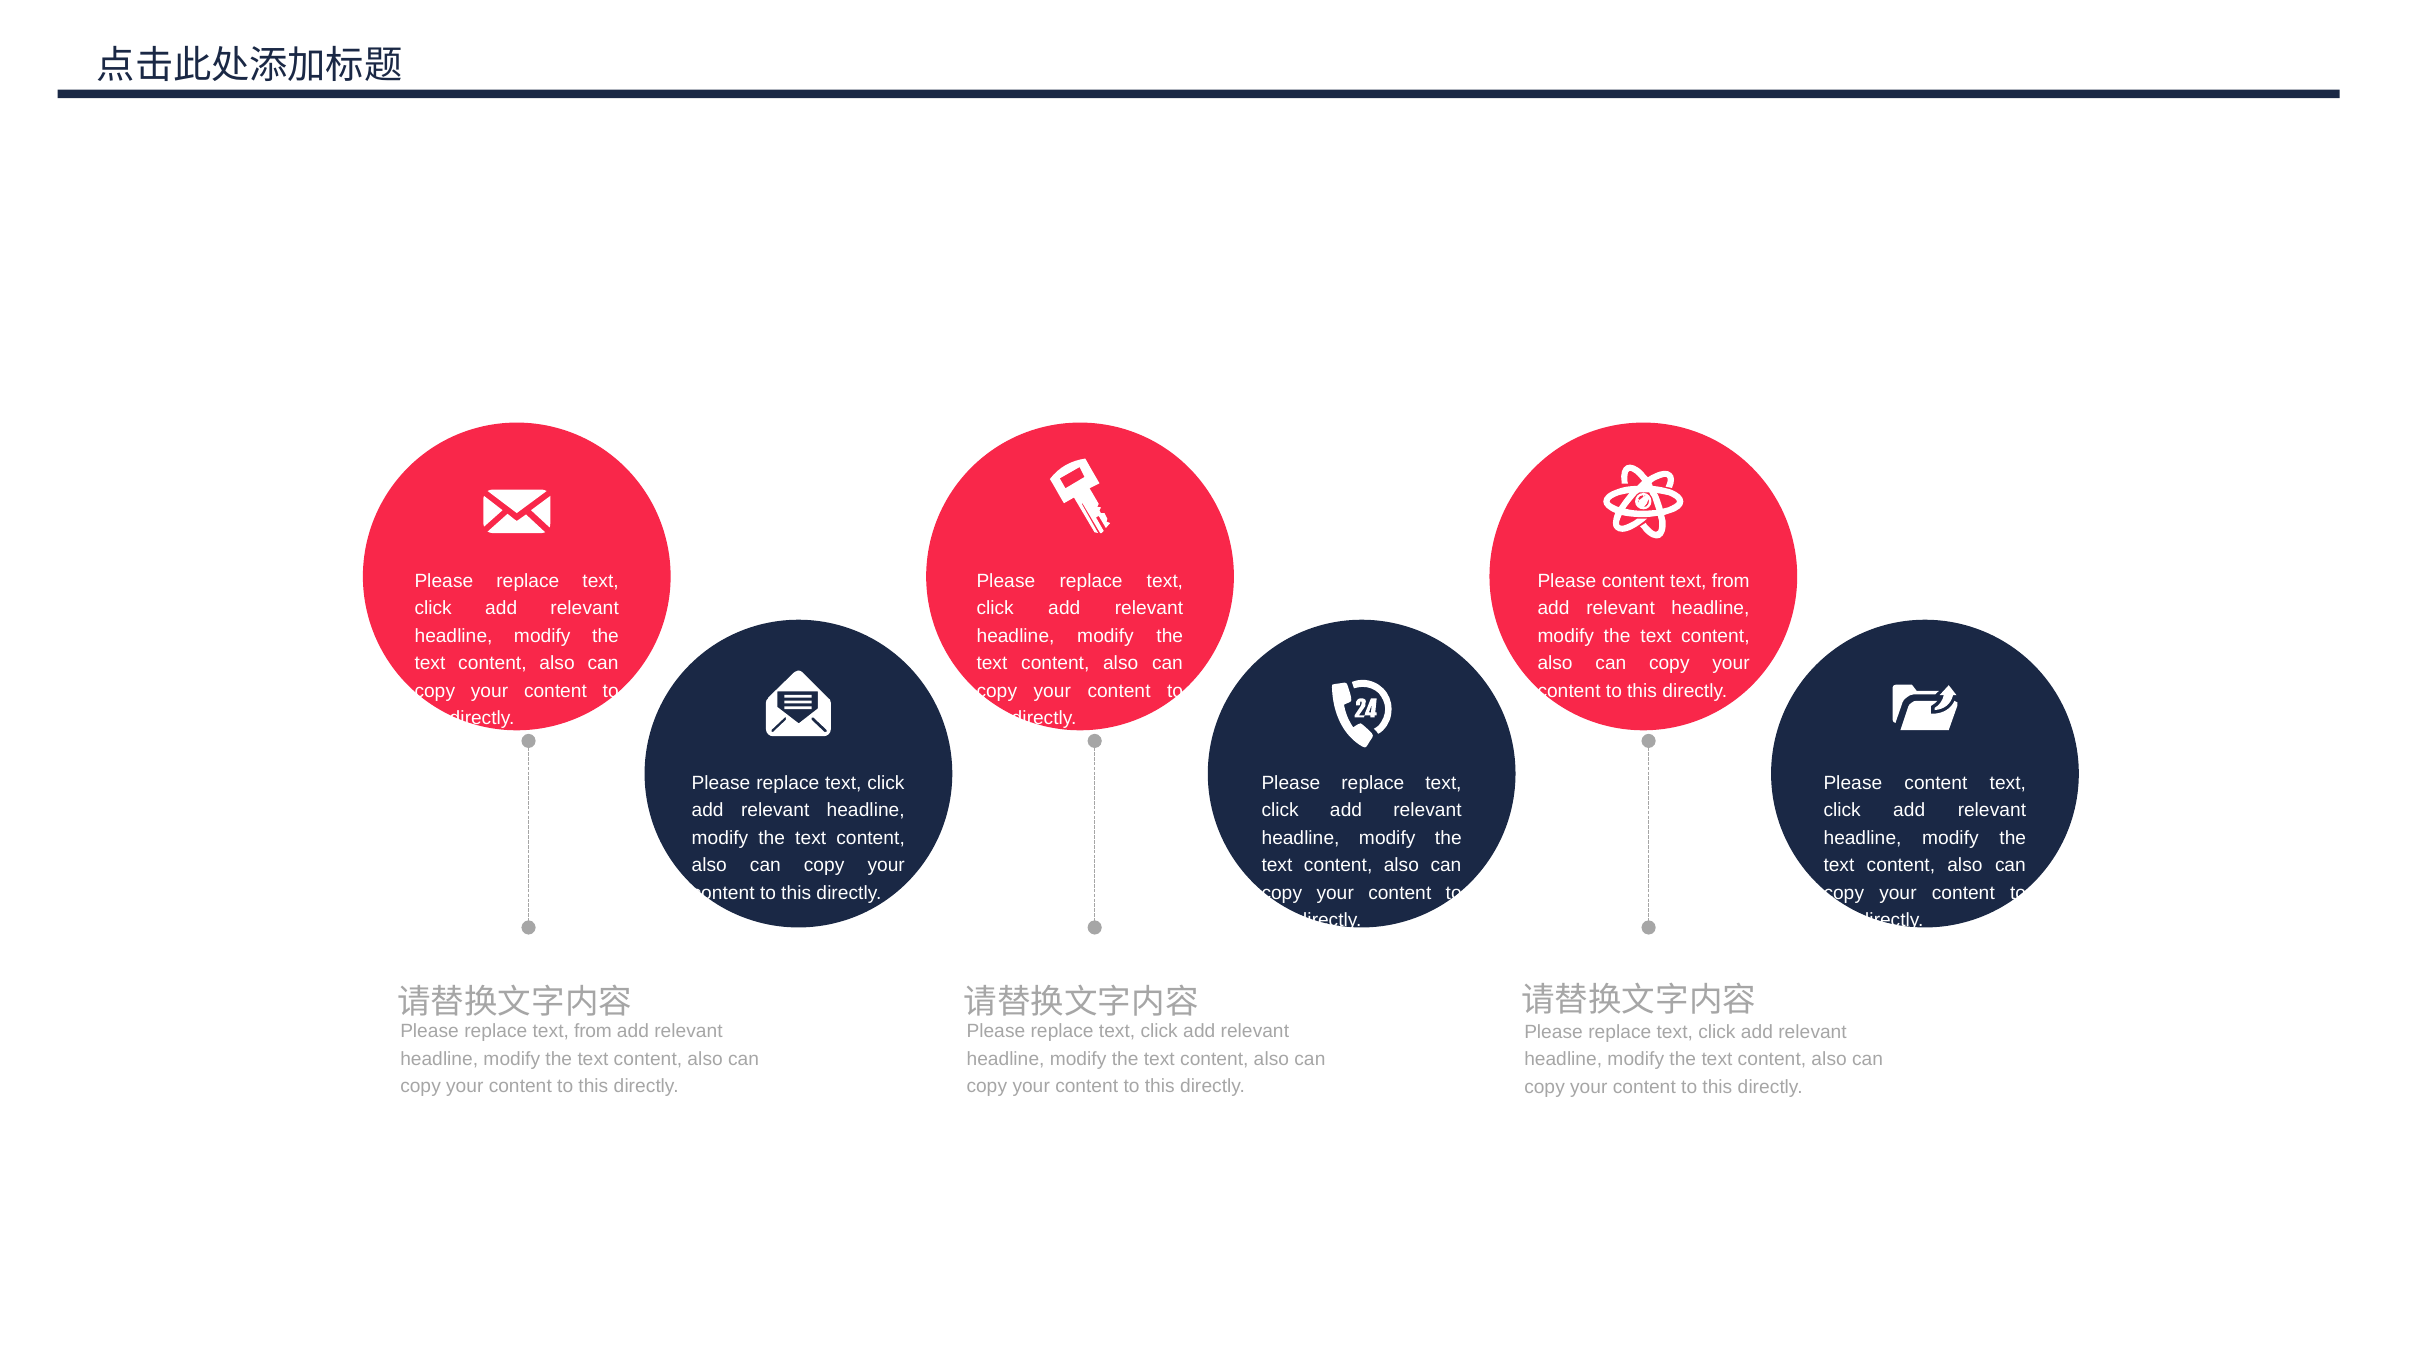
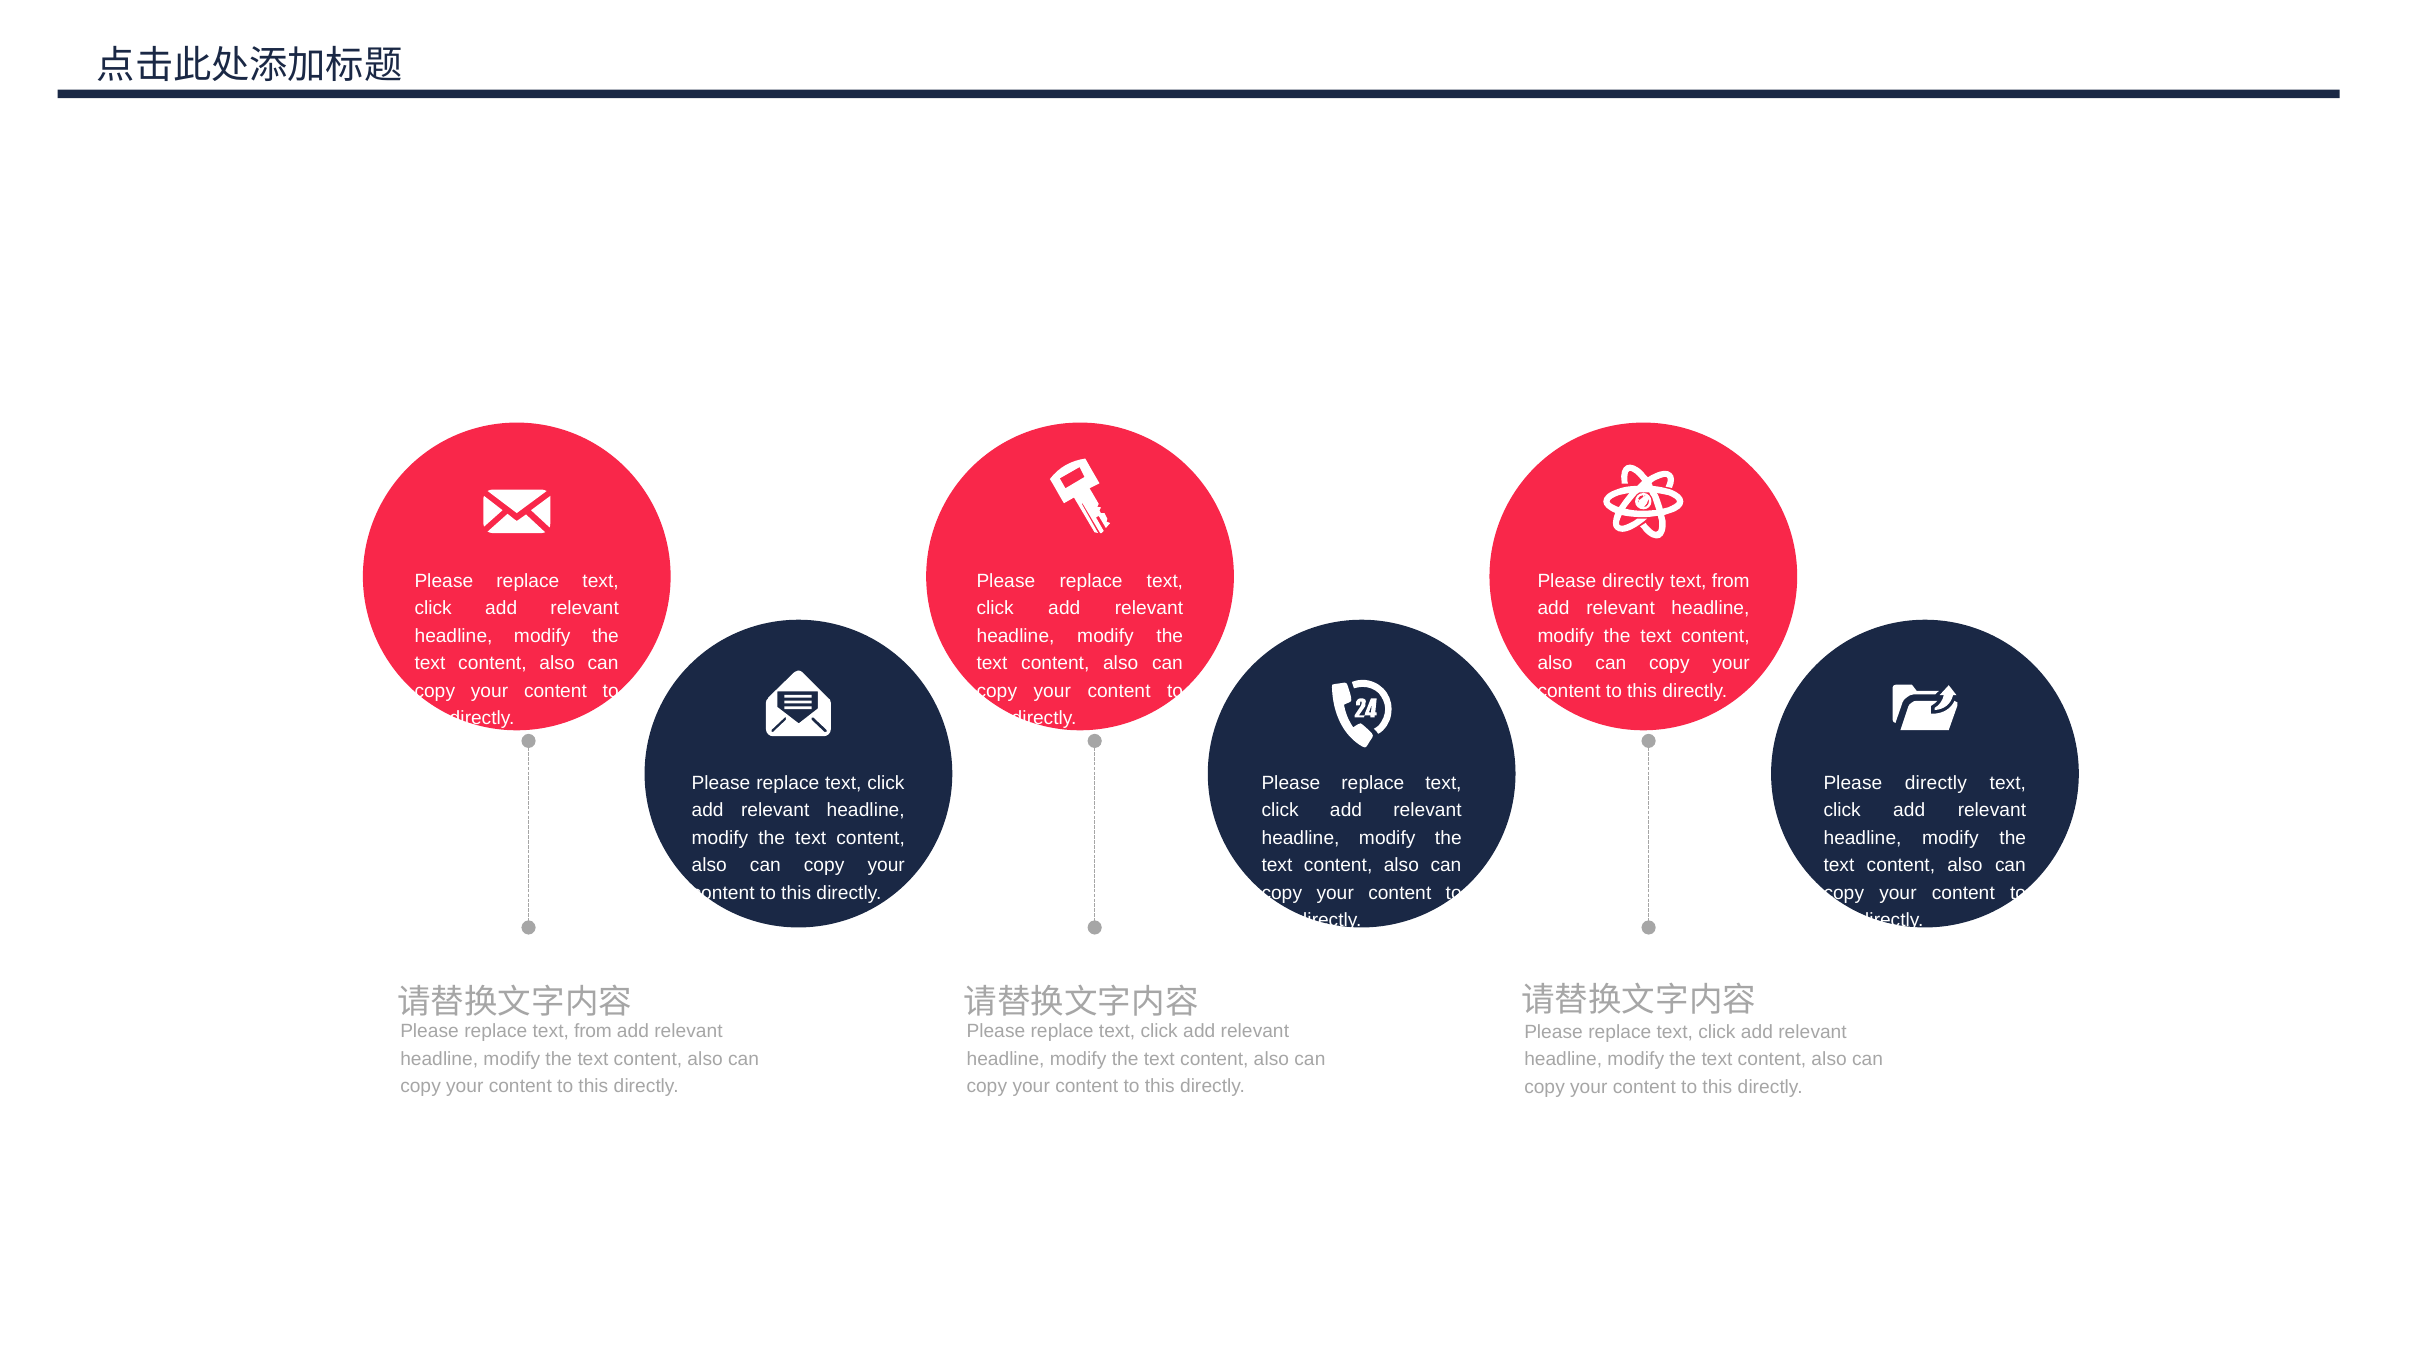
content at (1633, 581): content -> directly
content at (1936, 783): content -> directly
